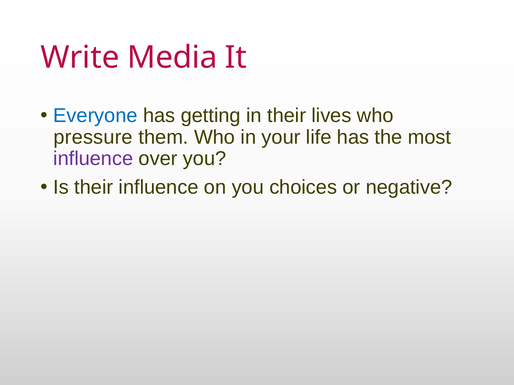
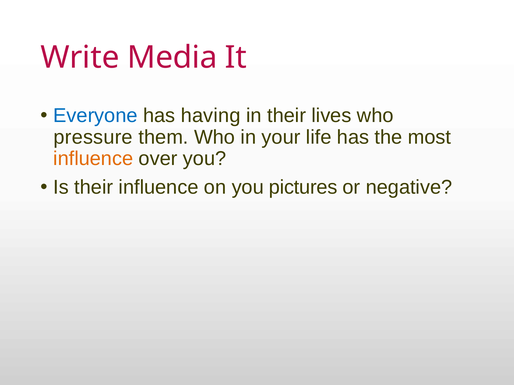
getting: getting -> having
influence at (93, 159) colour: purple -> orange
choices: choices -> pictures
